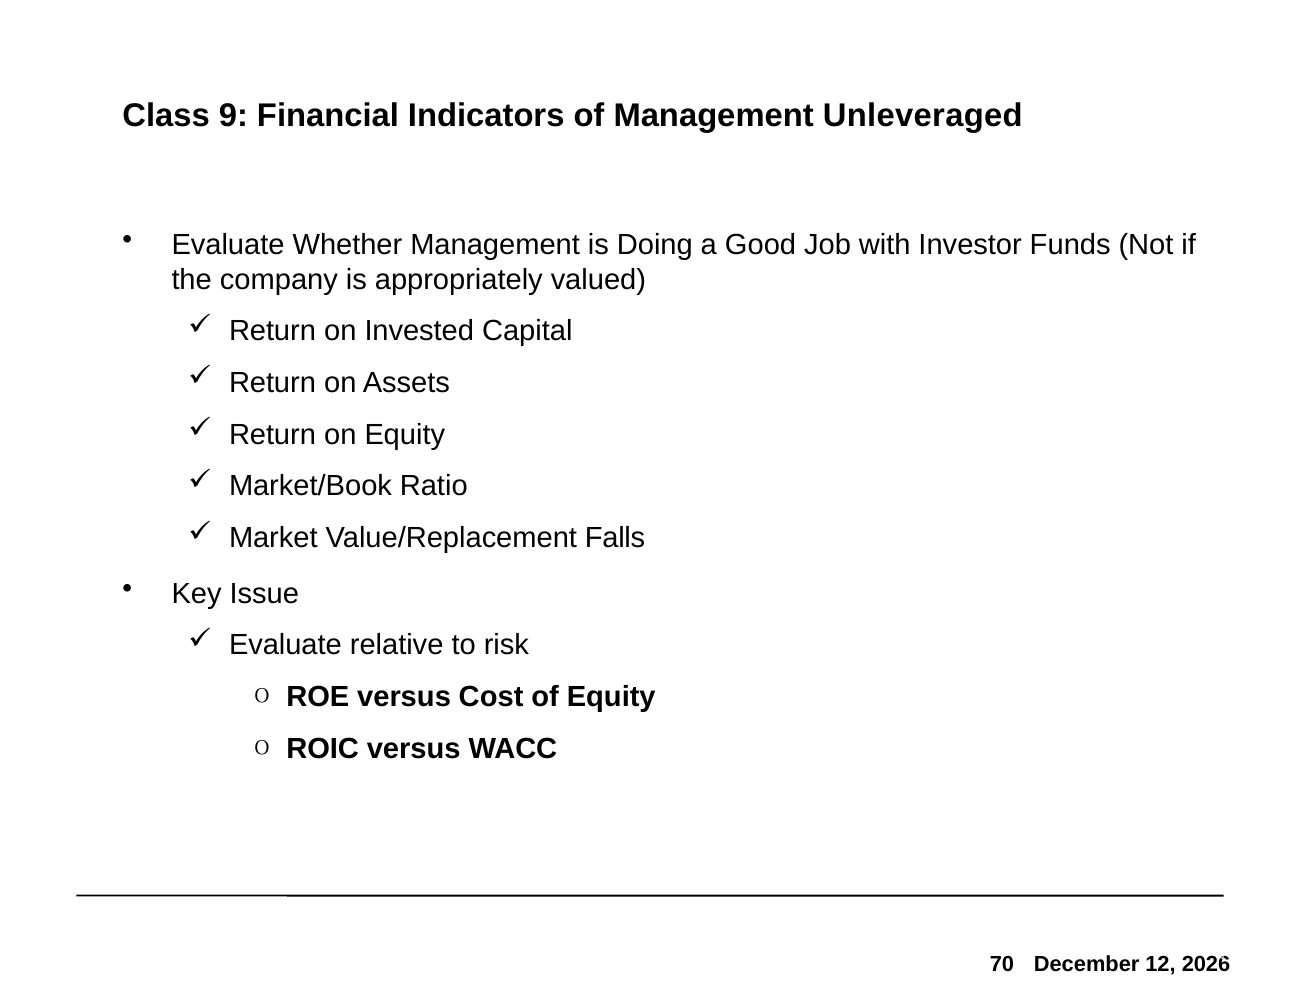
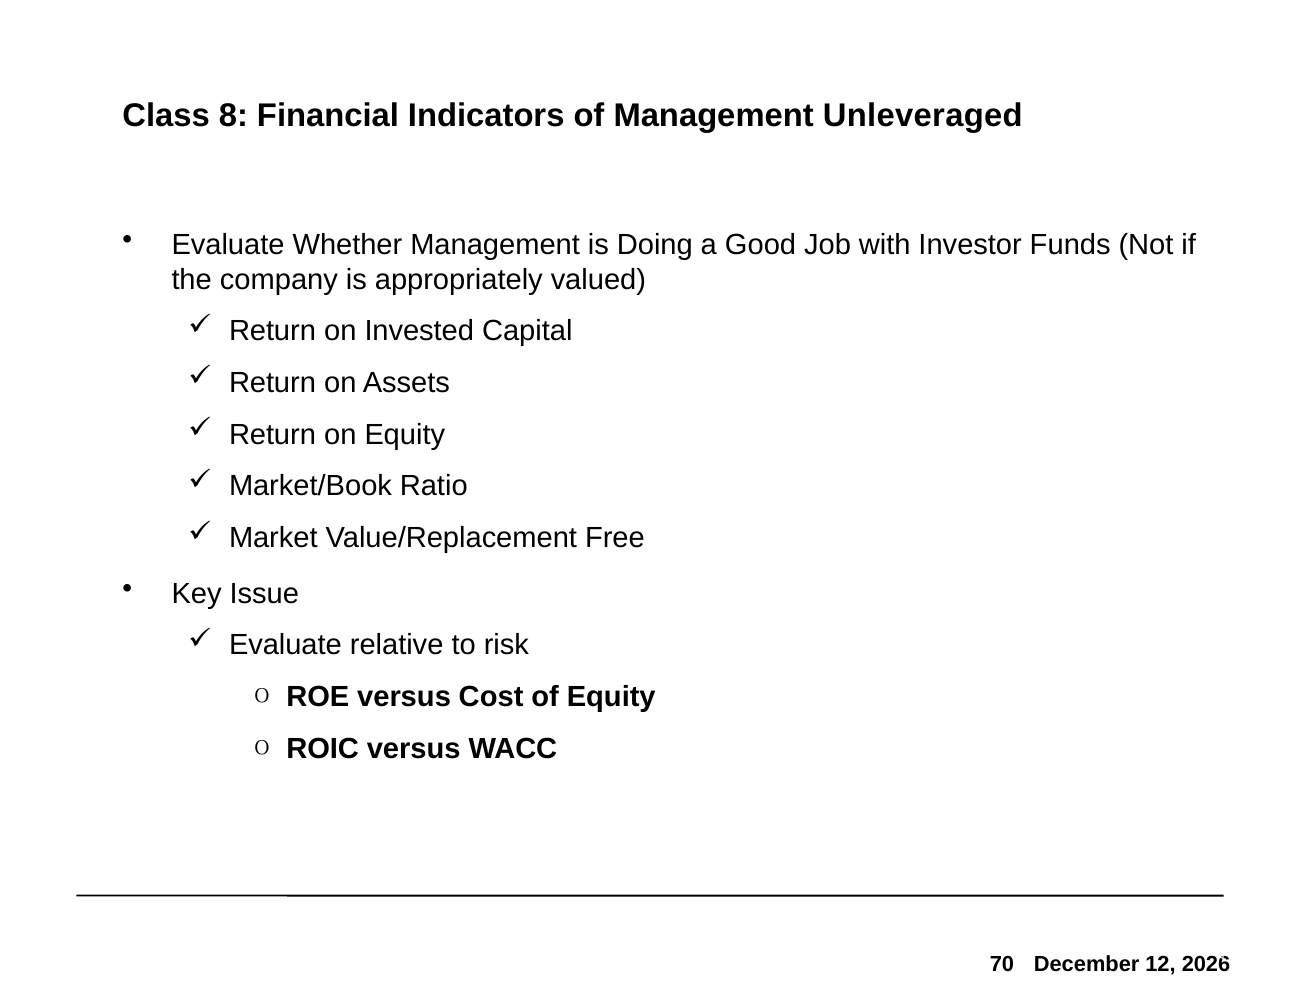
9: 9 -> 8
Falls: Falls -> Free
